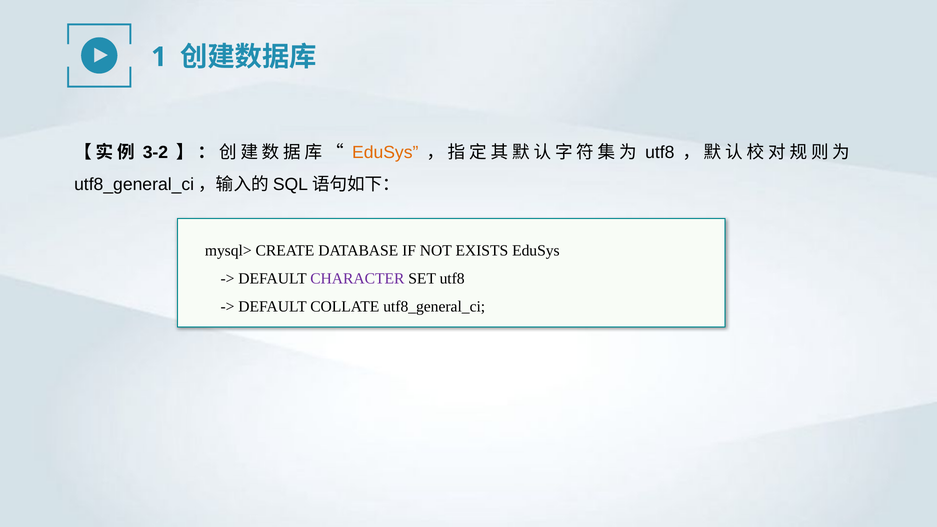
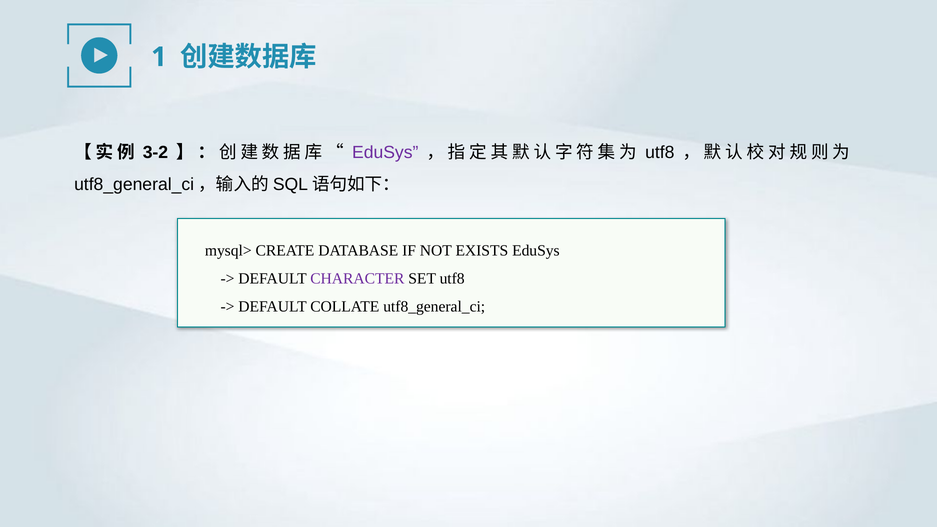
EduSys at (385, 153) colour: orange -> purple
